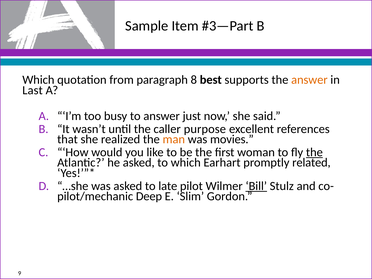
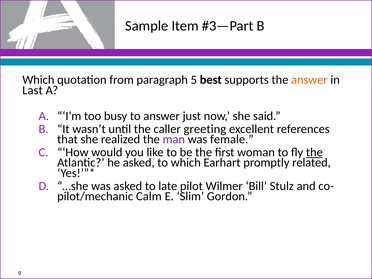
8: 8 -> 5
purpose: purpose -> greeting
man colour: orange -> purple
movies: movies -> female
Bill underline: present -> none
Deep: Deep -> Calm
